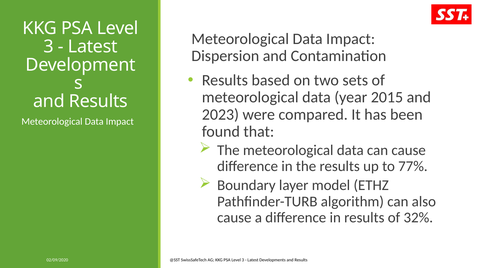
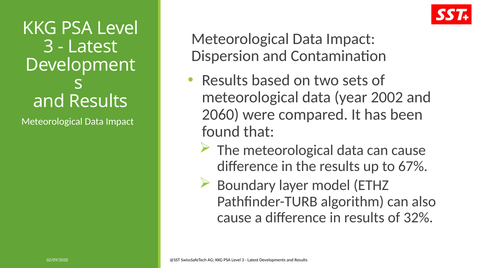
2015: 2015 -> 2002
2023: 2023 -> 2060
77%: 77% -> 67%
